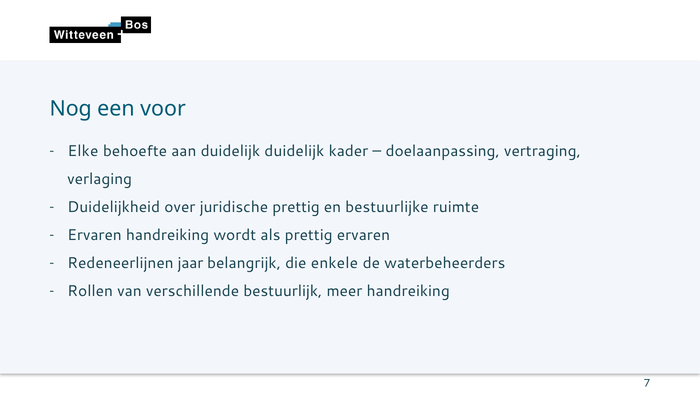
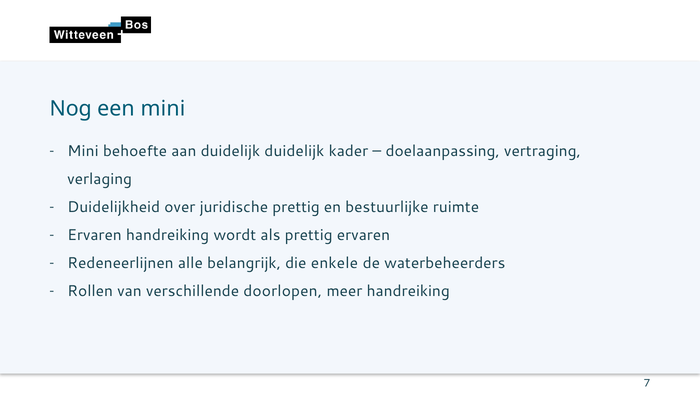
een voor: voor -> mini
Elke at (83, 151): Elke -> Mini
jaar: jaar -> alle
bestuurlijk: bestuurlijk -> doorlopen
